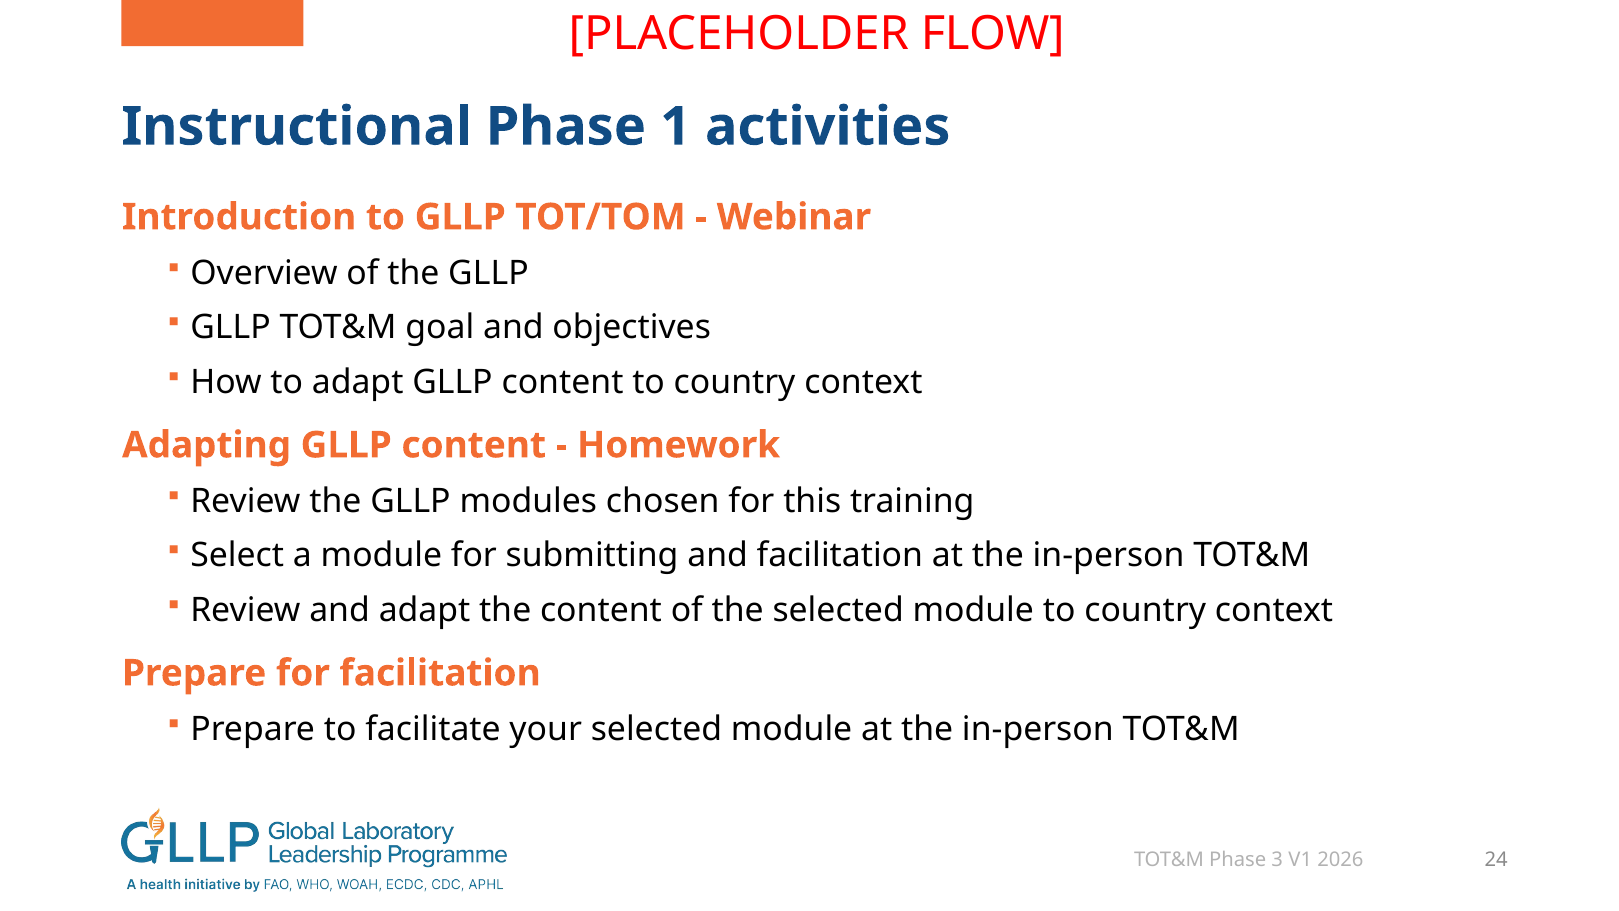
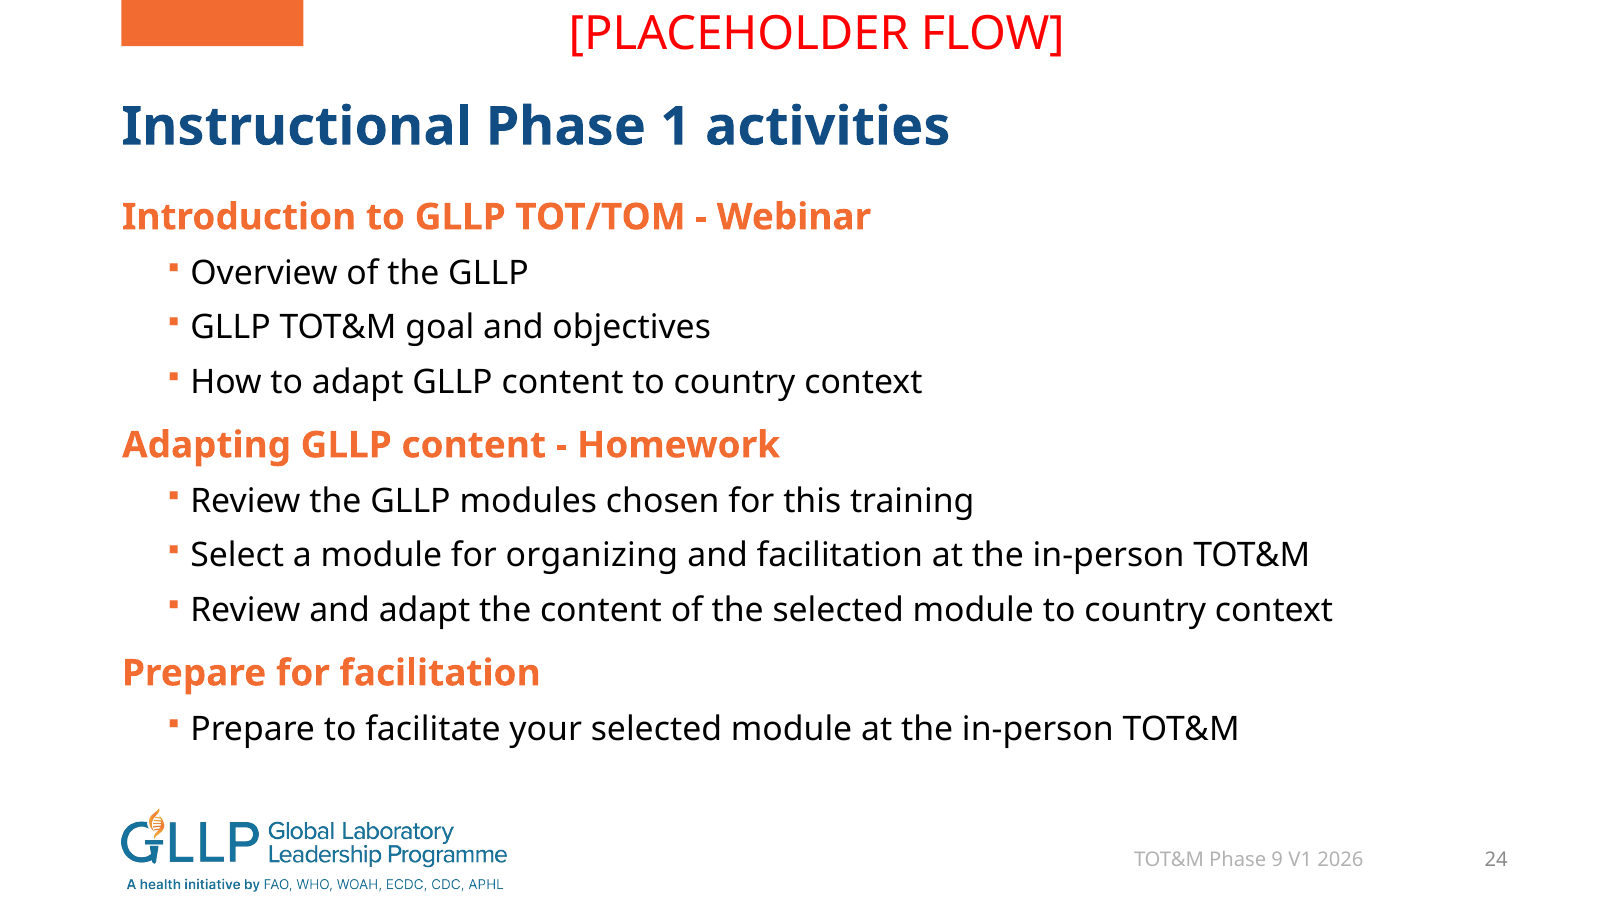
submitting: submitting -> organizing
3: 3 -> 9
